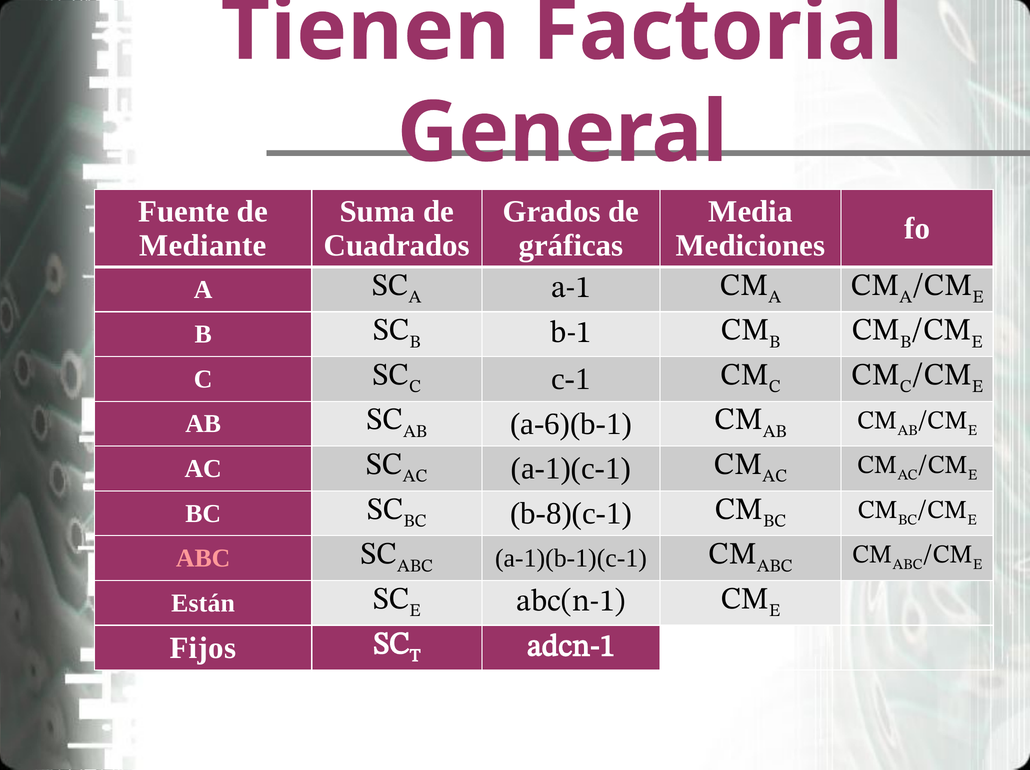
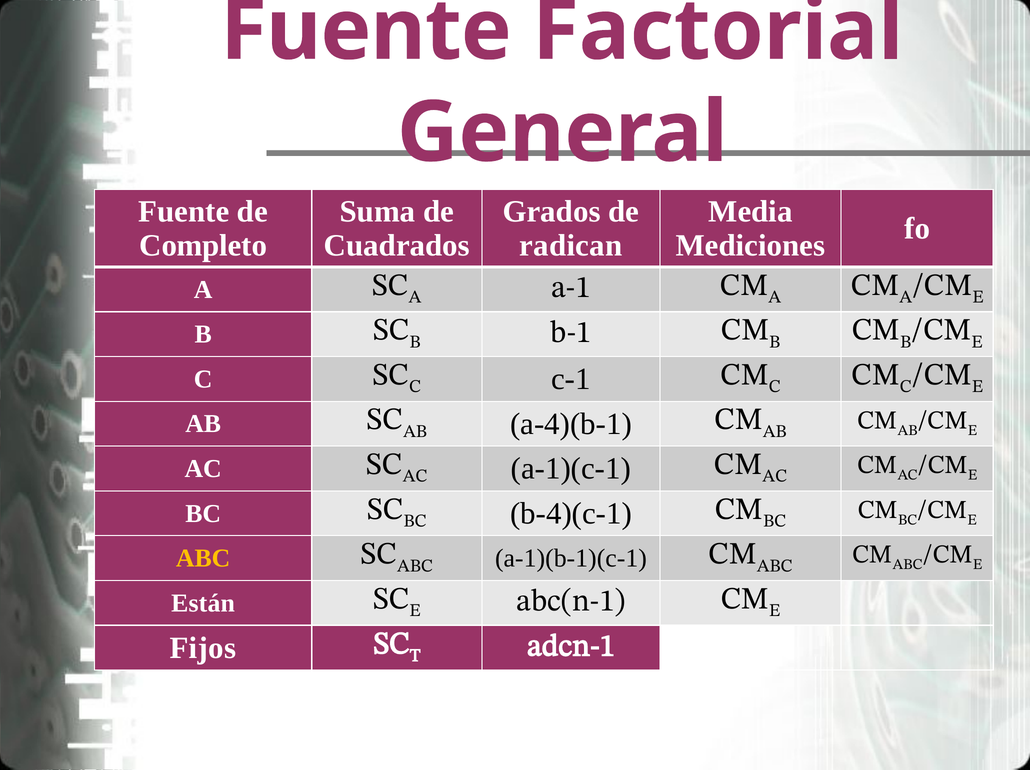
Tienen at (365, 31): Tienen -> Fuente
Mediante: Mediante -> Completo
gráficas: gráficas -> radican
a-6)(b-1: a-6)(b-1 -> a-4)(b-1
b-8)(c-1: b-8)(c-1 -> b-4)(c-1
ABC colour: pink -> yellow
